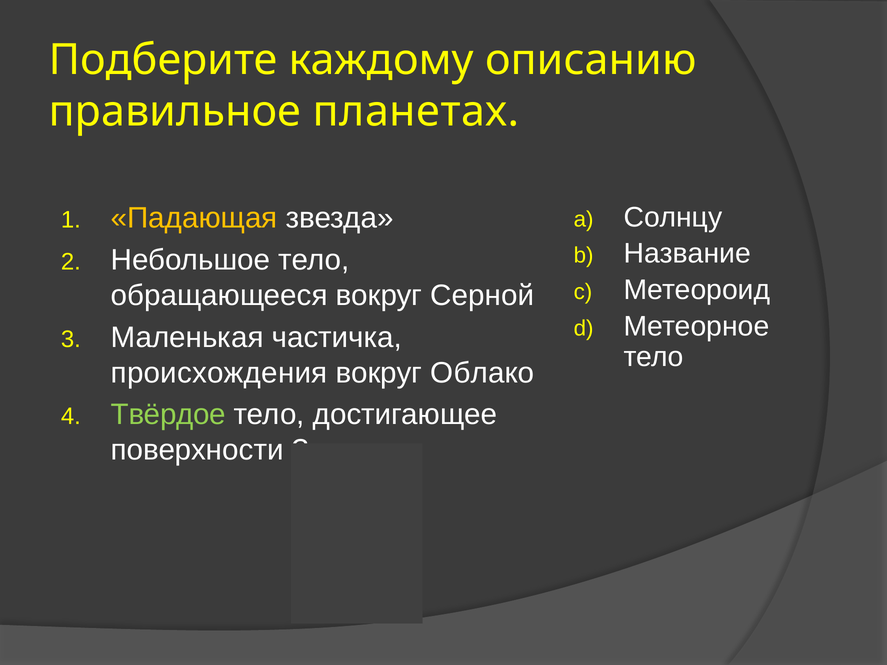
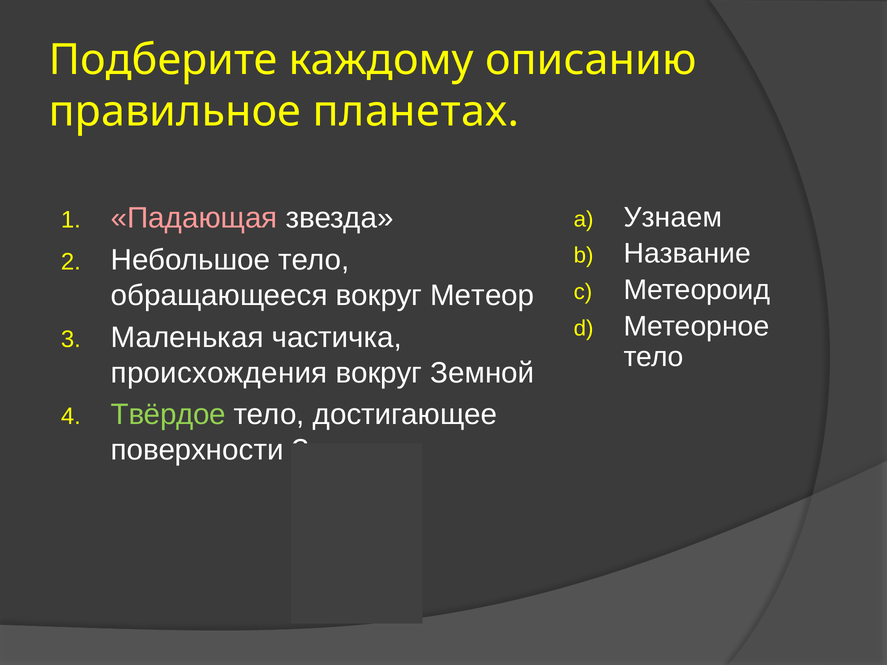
Падающая colour: yellow -> pink
Солнцу: Солнцу -> Узнаем
Серной: Серной -> Метеор
Облако: Облако -> Земной
